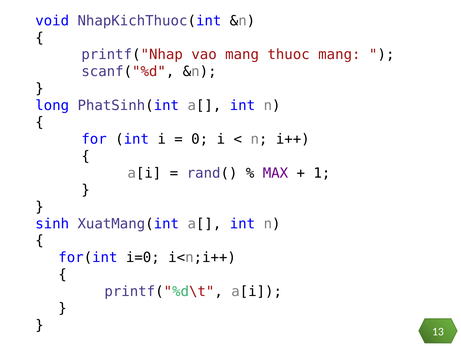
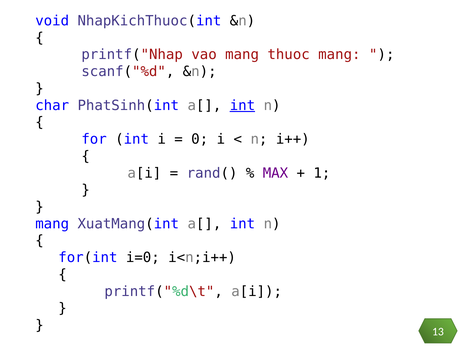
long: long -> char
int at (242, 105) underline: none -> present
sinh at (52, 224): sinh -> mang
